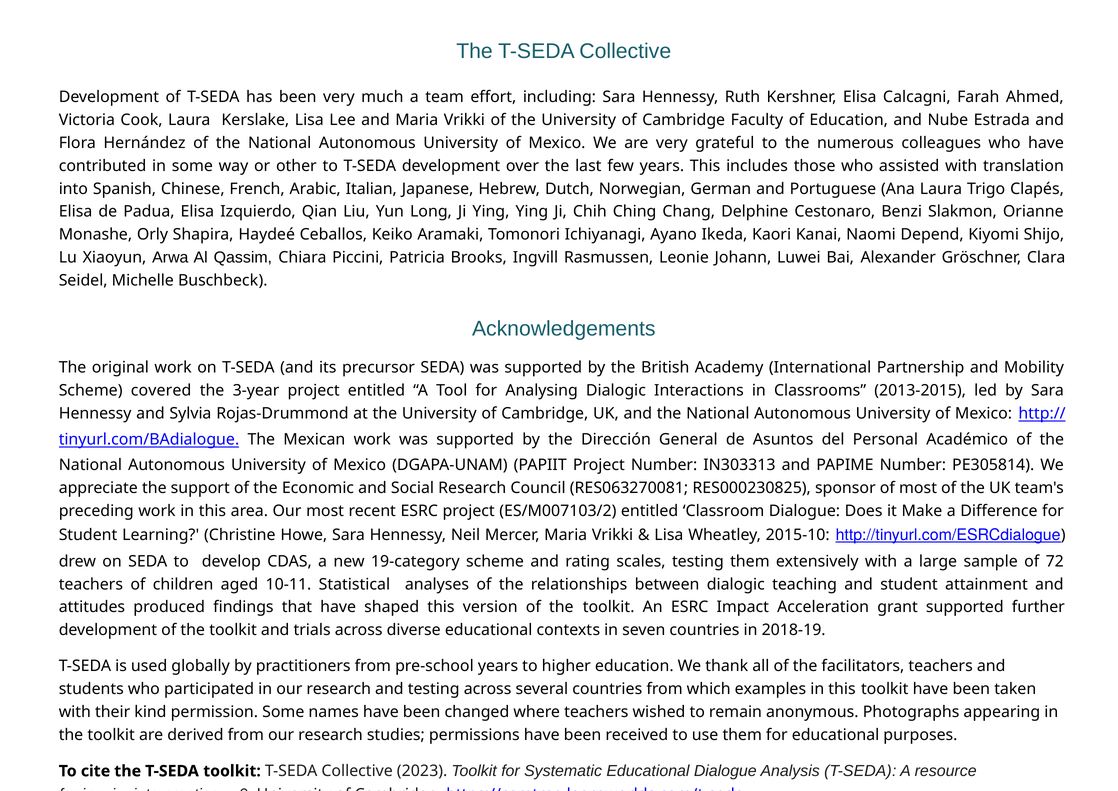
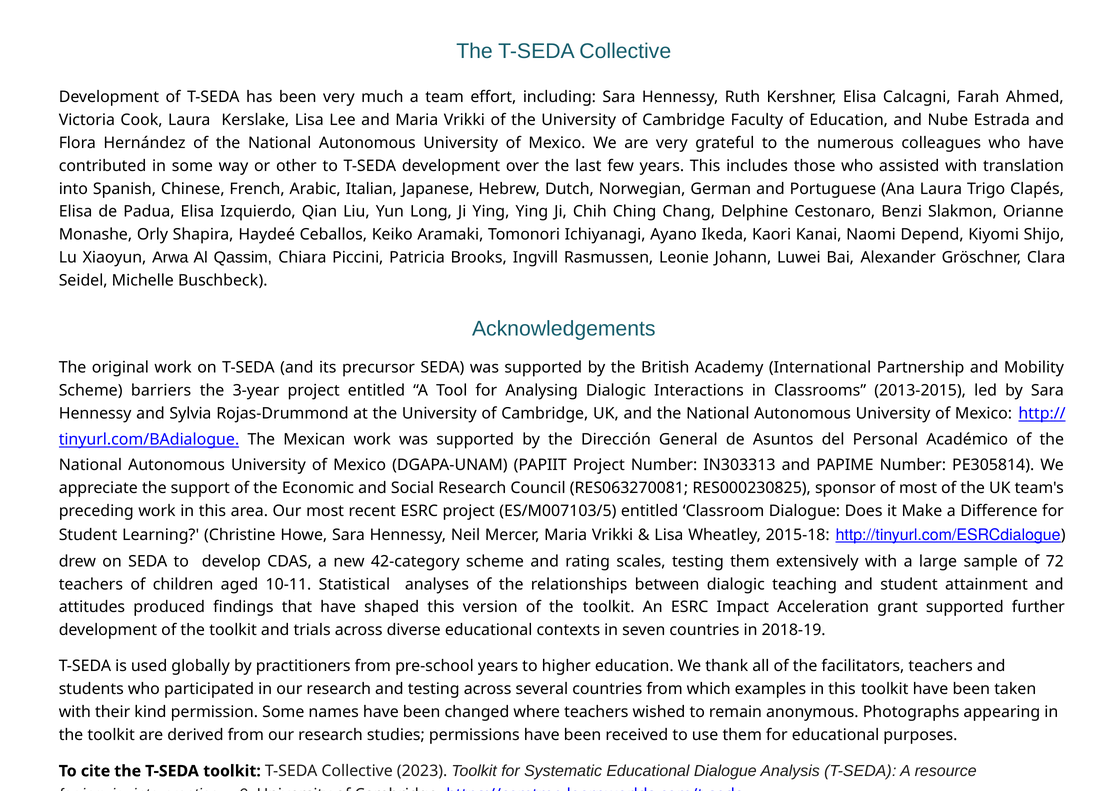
covered: covered -> barriers
ES/M007103/2: ES/M007103/2 -> ES/M007103/5
2015-10: 2015-10 -> 2015-18
19-category: 19-category -> 42-category
